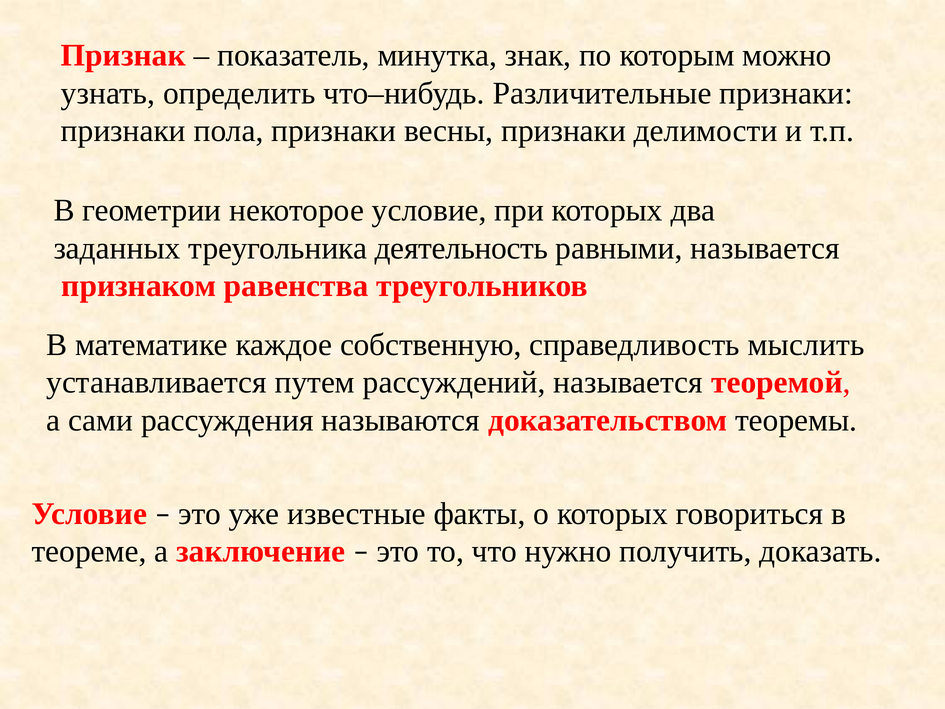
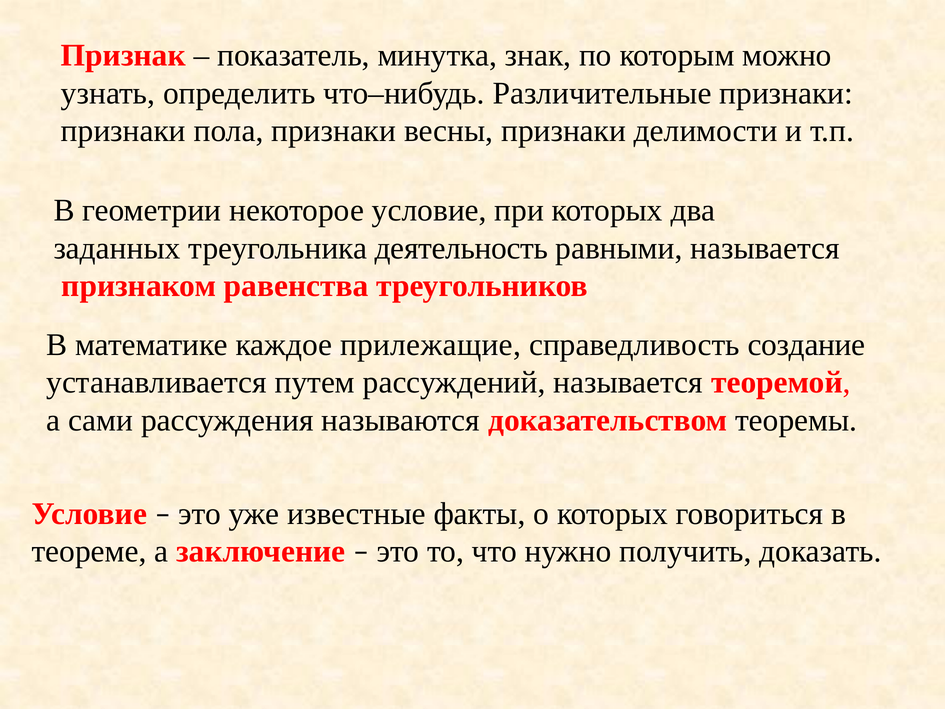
собственную: собственную -> прилежащие
мыслить: мыслить -> создание
